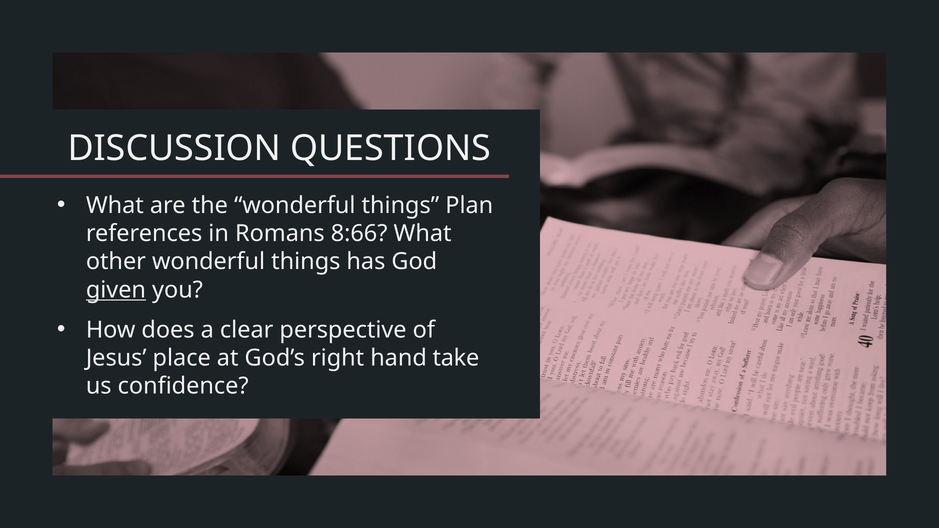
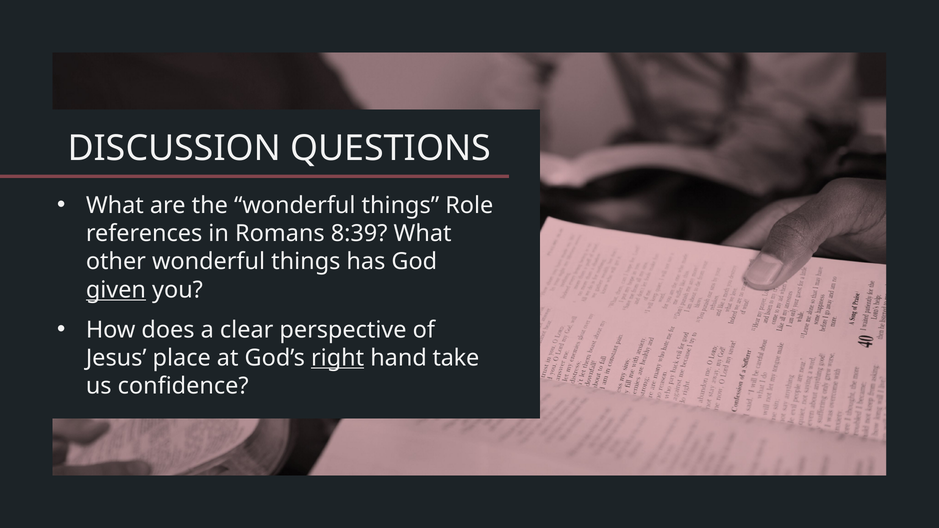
Plan: Plan -> Role
8:66: 8:66 -> 8:39
right underline: none -> present
